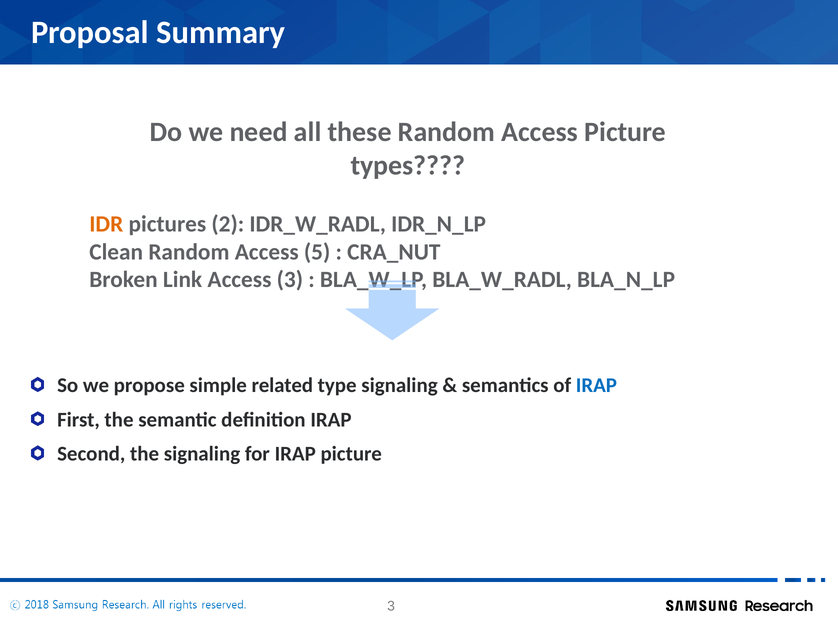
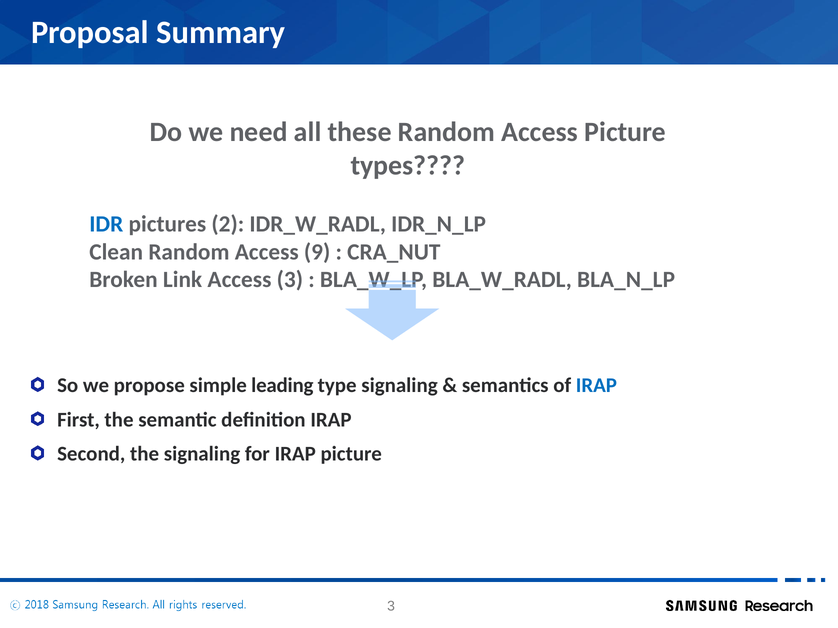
IDR colour: orange -> blue
5: 5 -> 9
related: related -> leading
